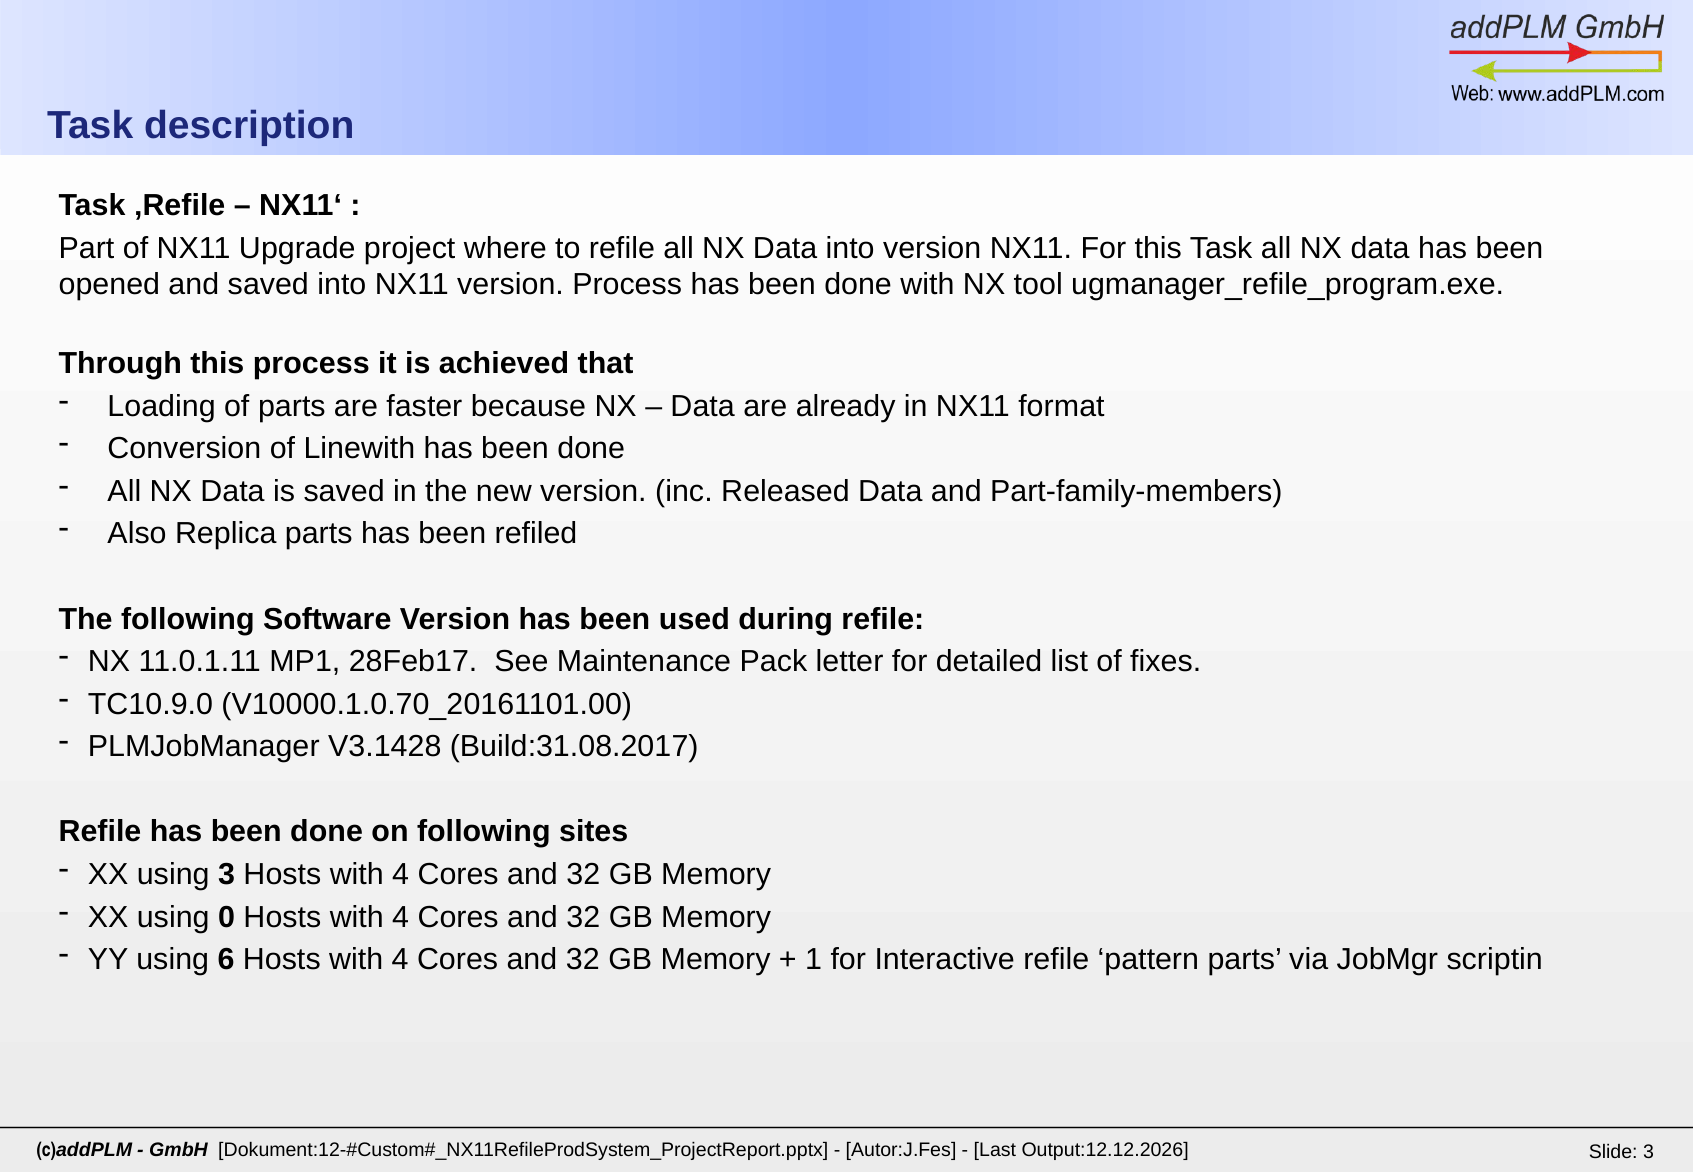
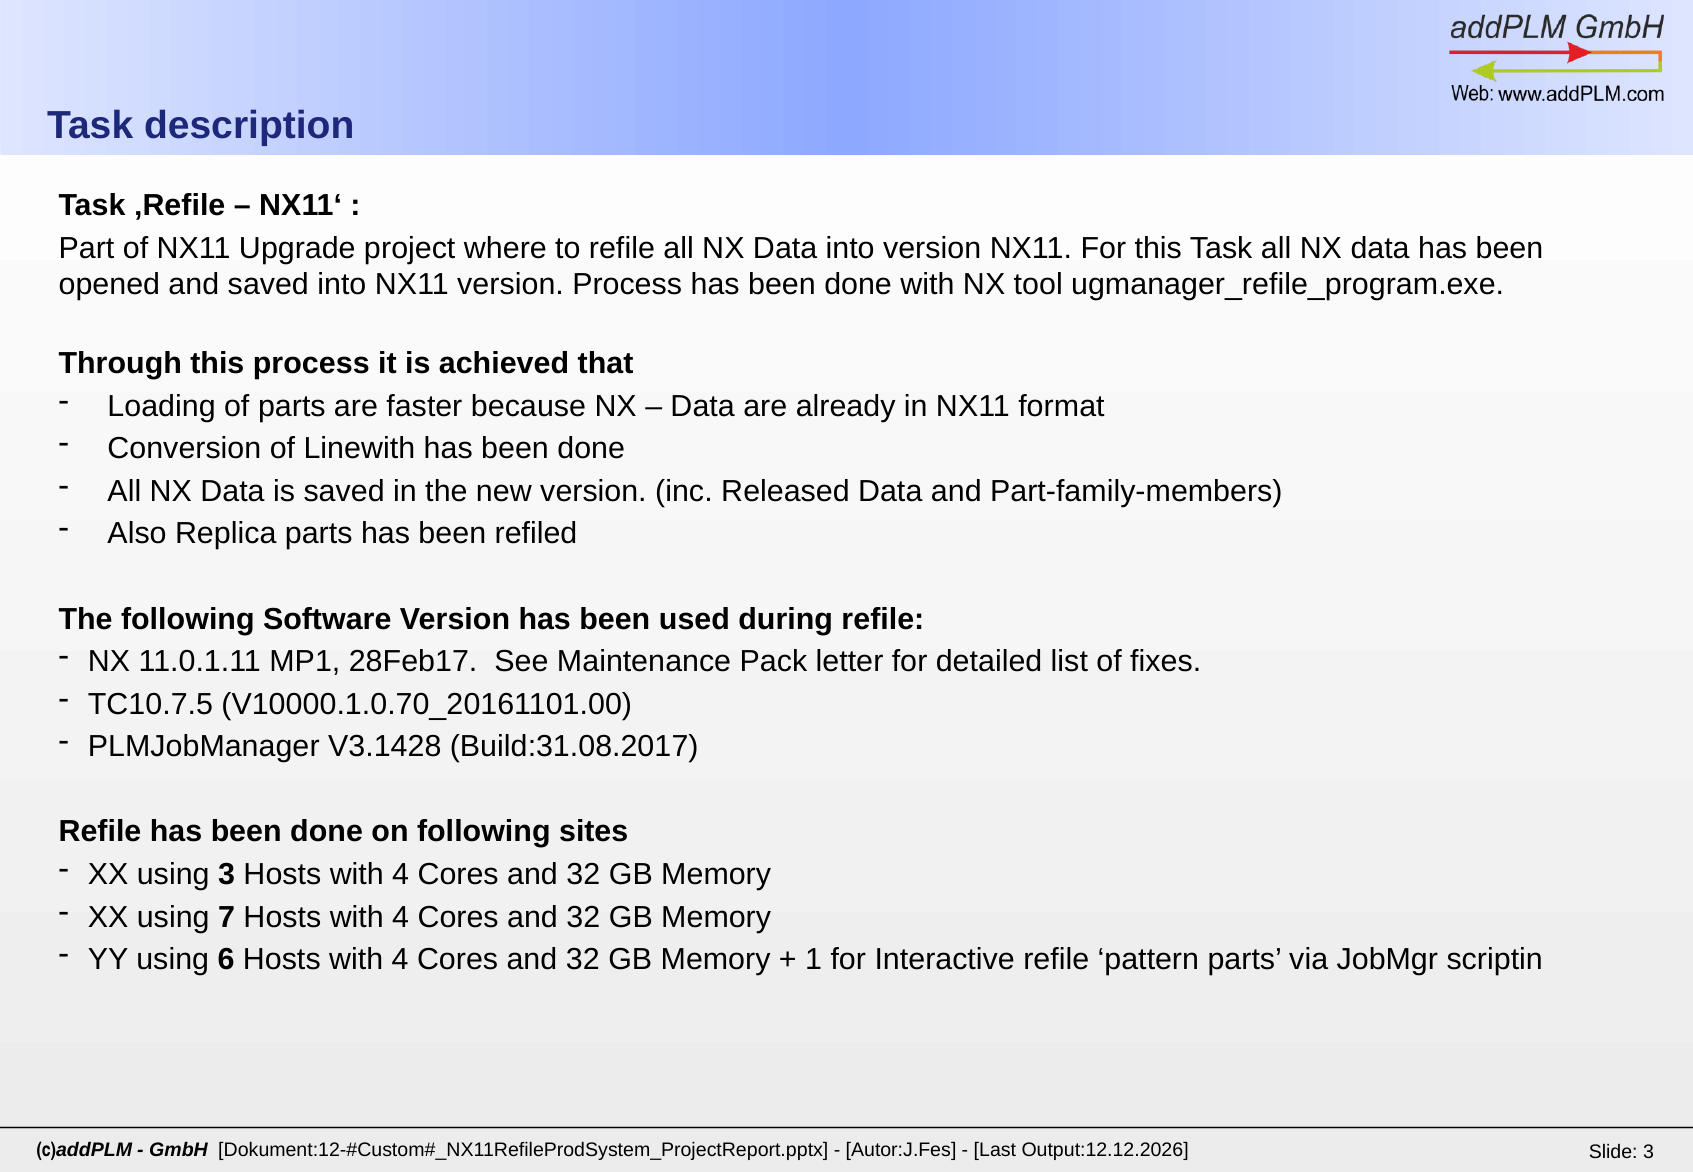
TC10.9.0: TC10.9.0 -> TC10.7.5
0: 0 -> 7
